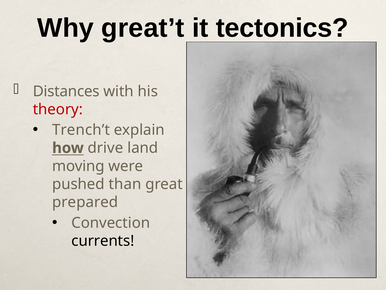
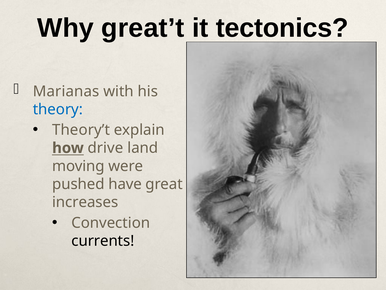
Distances: Distances -> Marianas
theory colour: red -> blue
Trench’t: Trench’t -> Theory’t
than: than -> have
prepared: prepared -> increases
